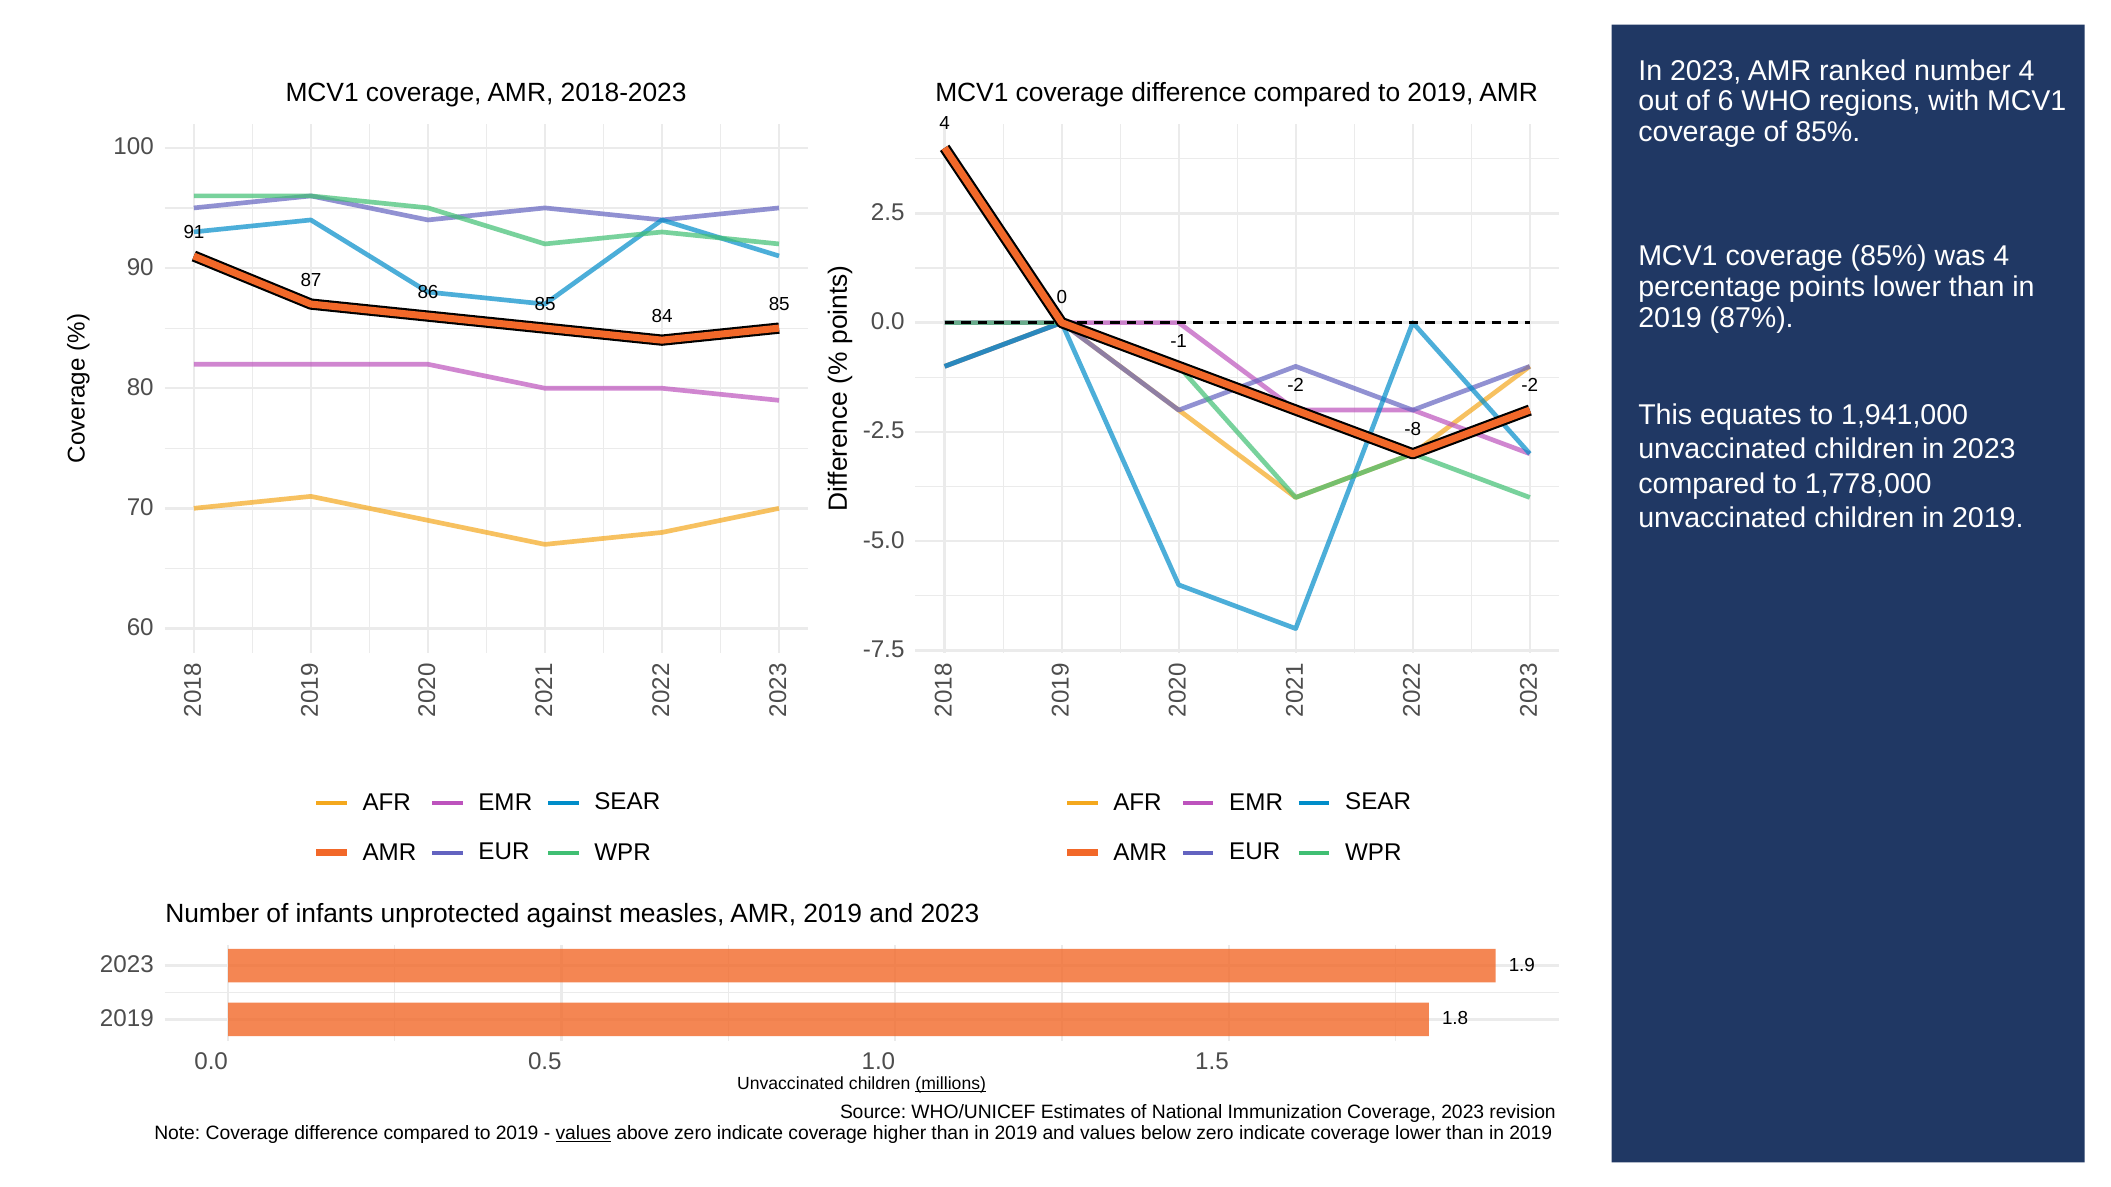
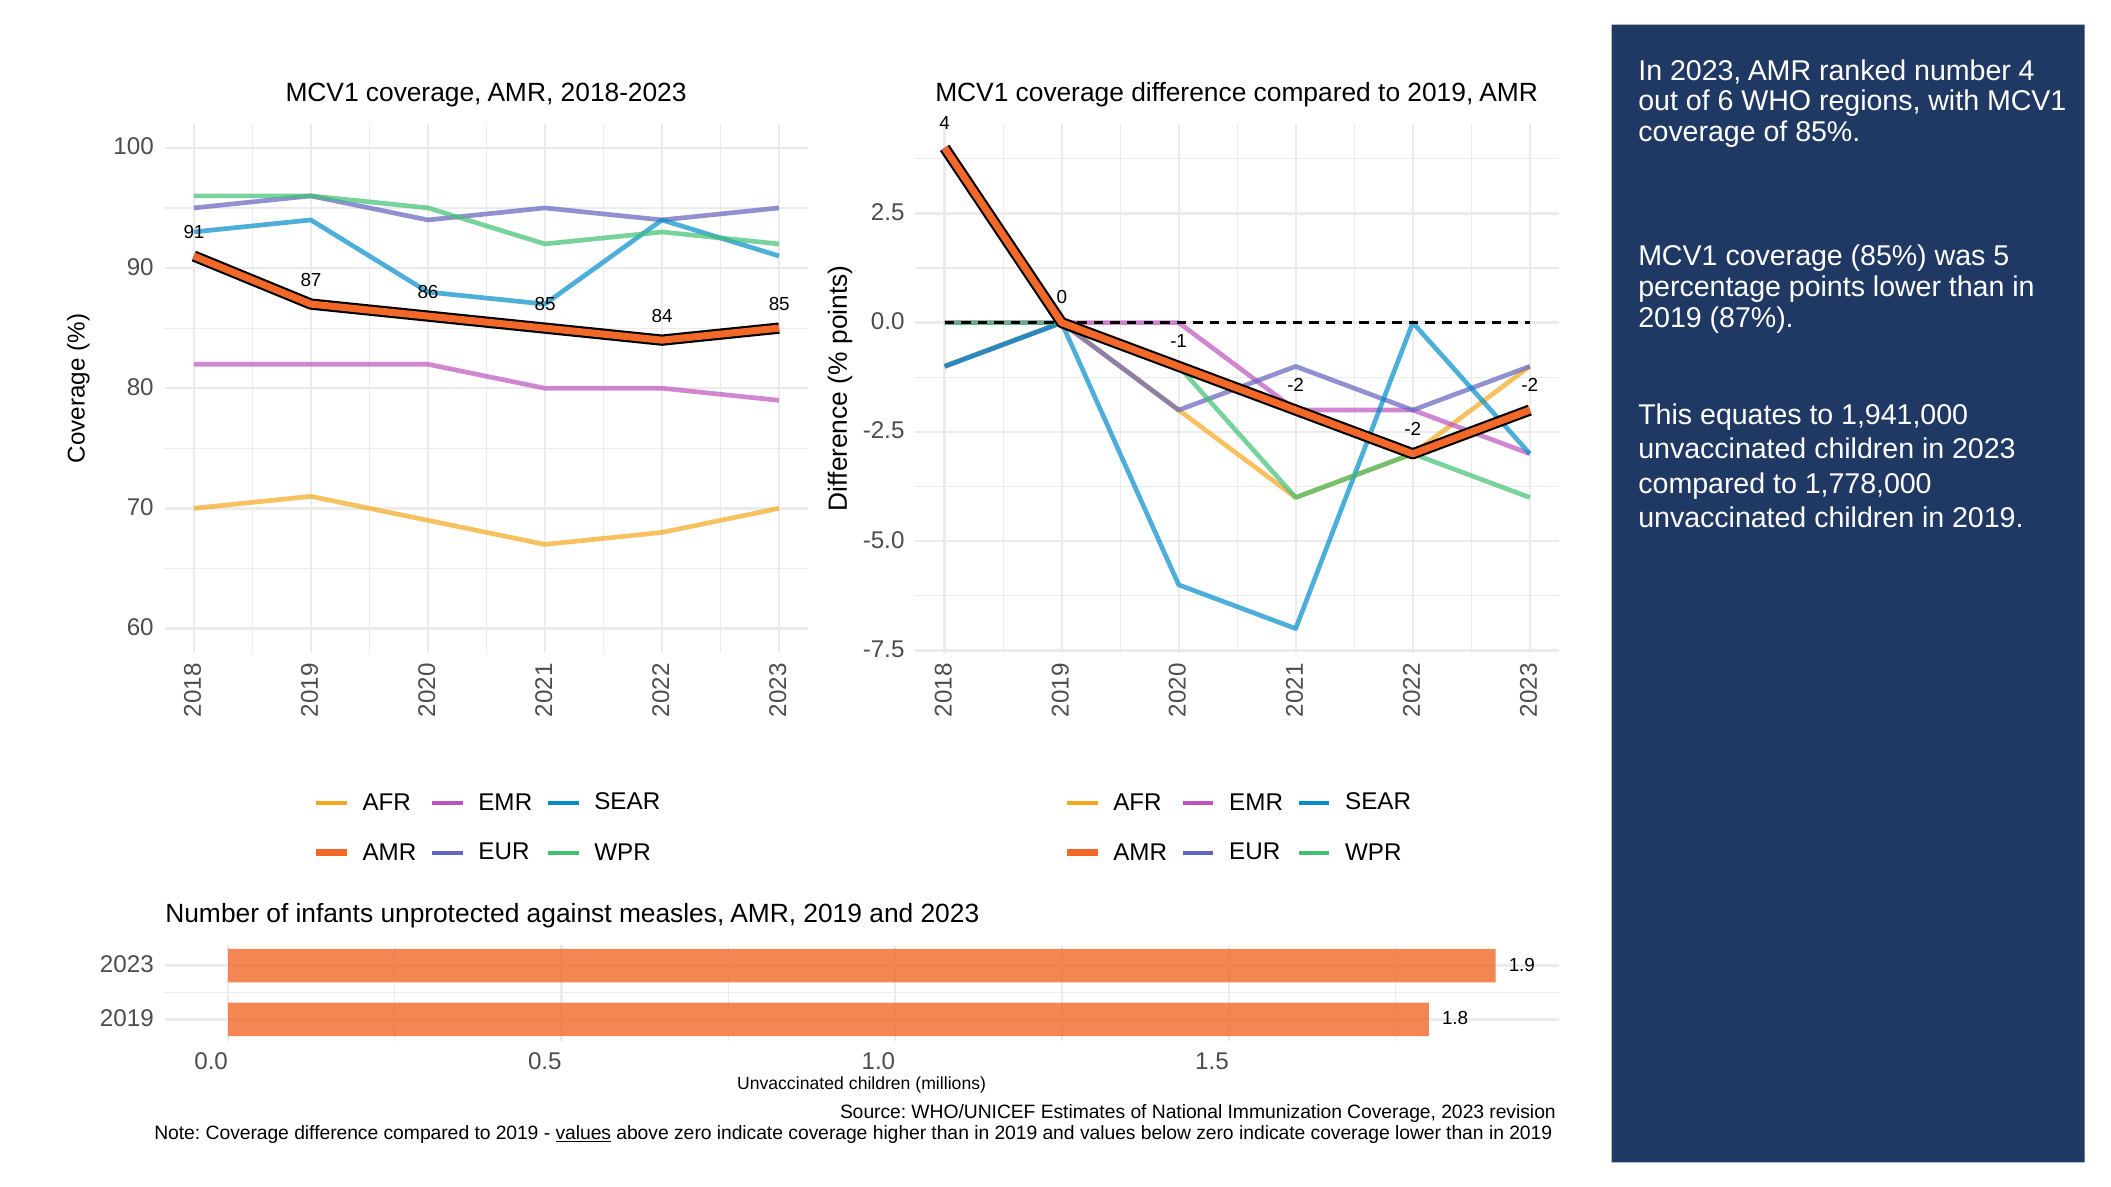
was 4: 4 -> 5
-8 at (1413, 429): -8 -> -2
millions underline: present -> none
